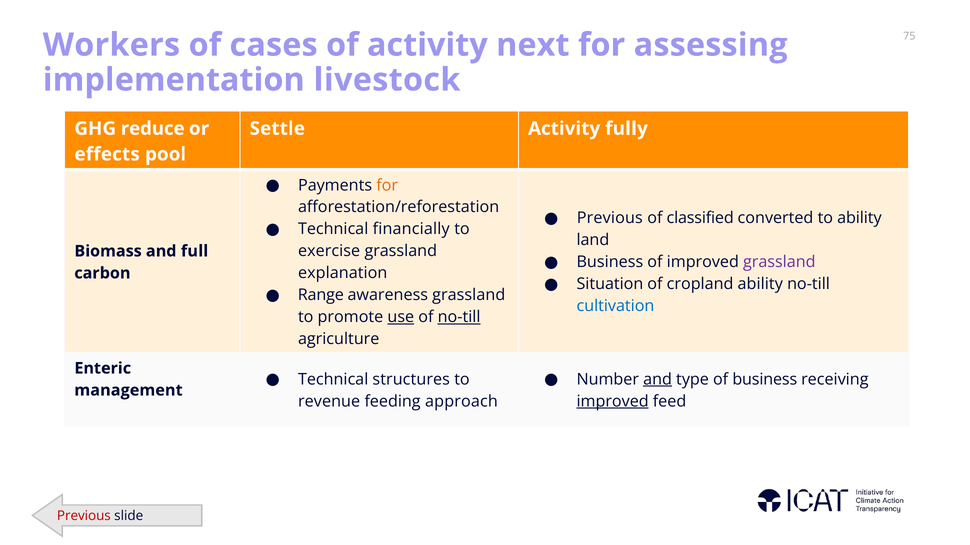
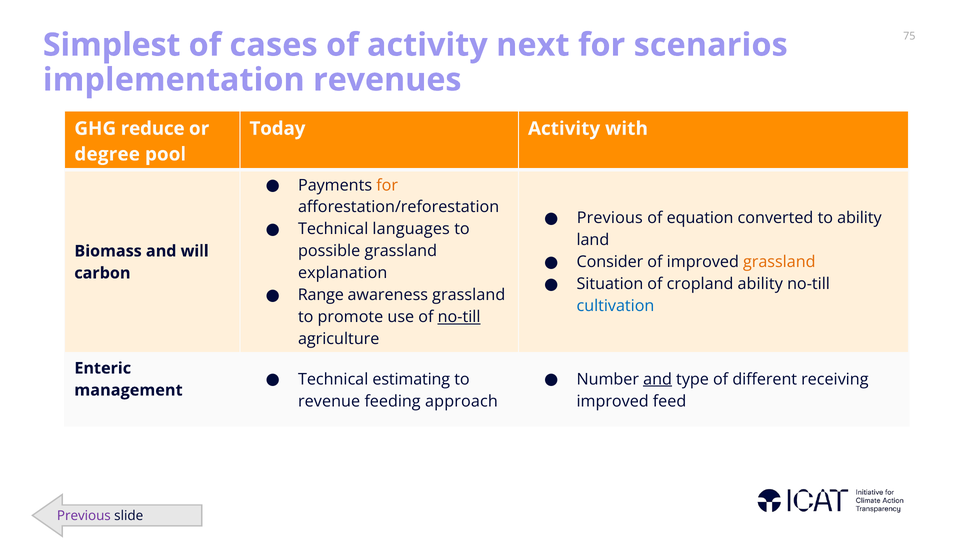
Workers: Workers -> Simplest
assessing: assessing -> scenarios
livestock: livestock -> revenues
Settle: Settle -> Today
fully: fully -> with
effects: effects -> degree
classified: classified -> equation
financially: financially -> languages
full: full -> will
exercise: exercise -> possible
Business at (610, 262): Business -> Consider
grassland at (779, 262) colour: purple -> orange
use underline: present -> none
structures: structures -> estimating
of business: business -> different
improved at (613, 402) underline: present -> none
Previous at (84, 516) colour: red -> purple
